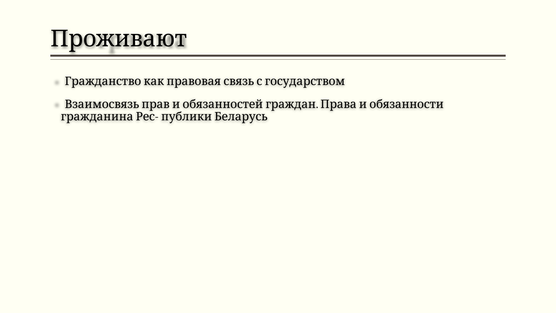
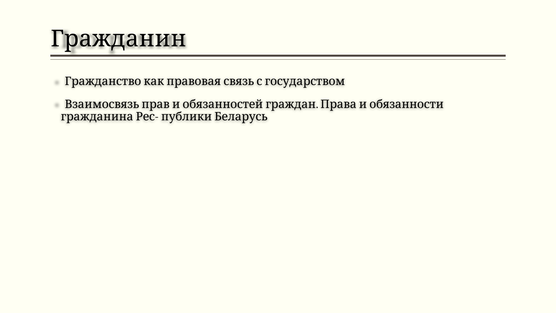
Проживают: Проживают -> Гражданин
